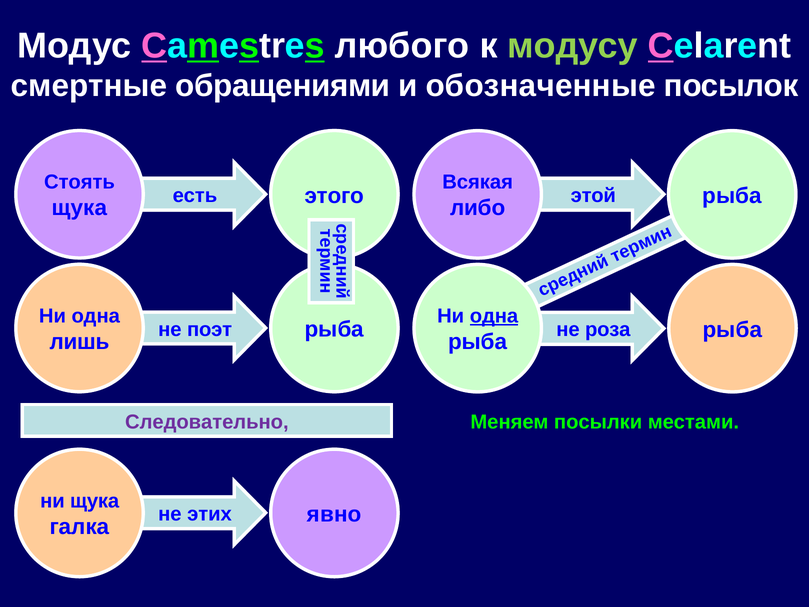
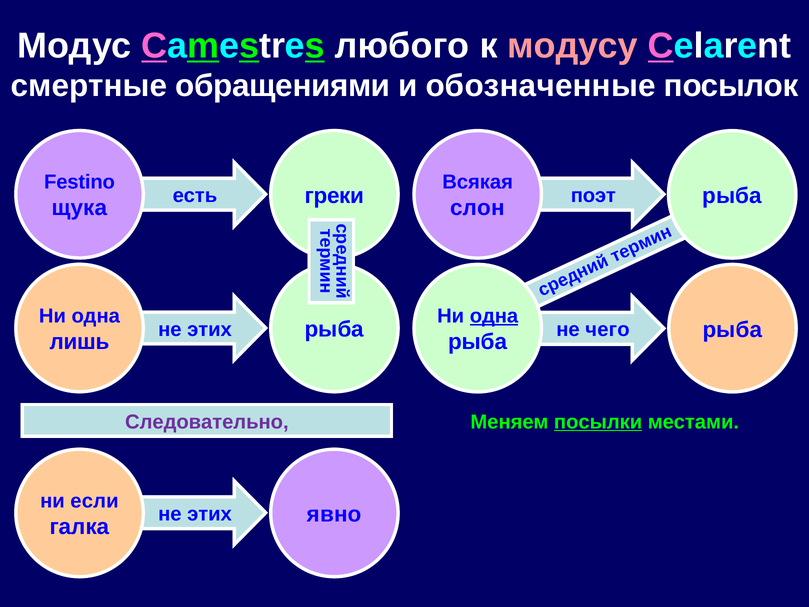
модусу colour: light green -> pink
Стоять: Стоять -> Festino
этого: этого -> греки
этой: этой -> поэт
либо: либо -> слон
поэт at (210, 329): поэт -> этих
роза: роза -> чего
посылки underline: none -> present
ни щука: щука -> если
